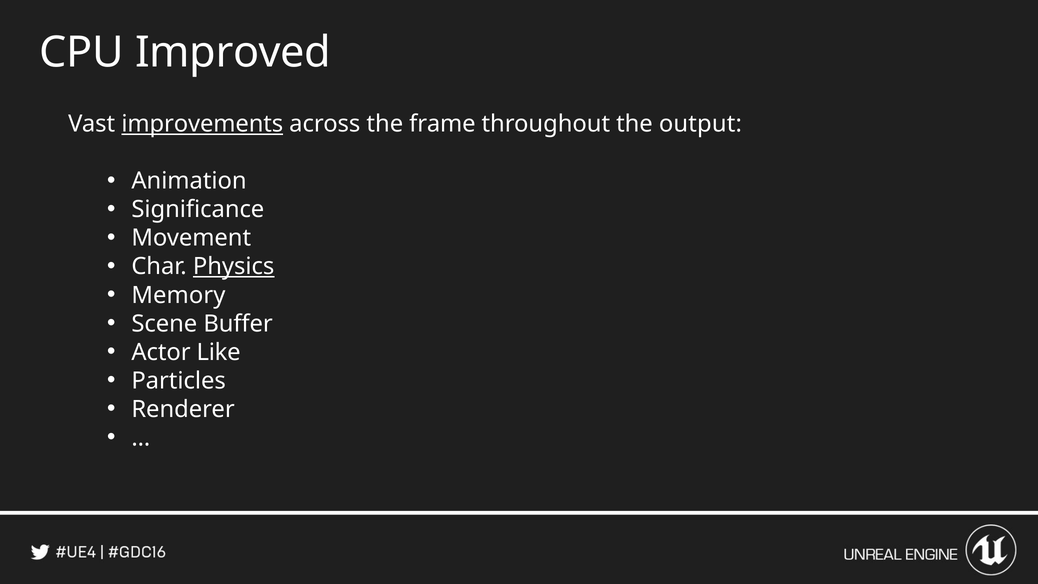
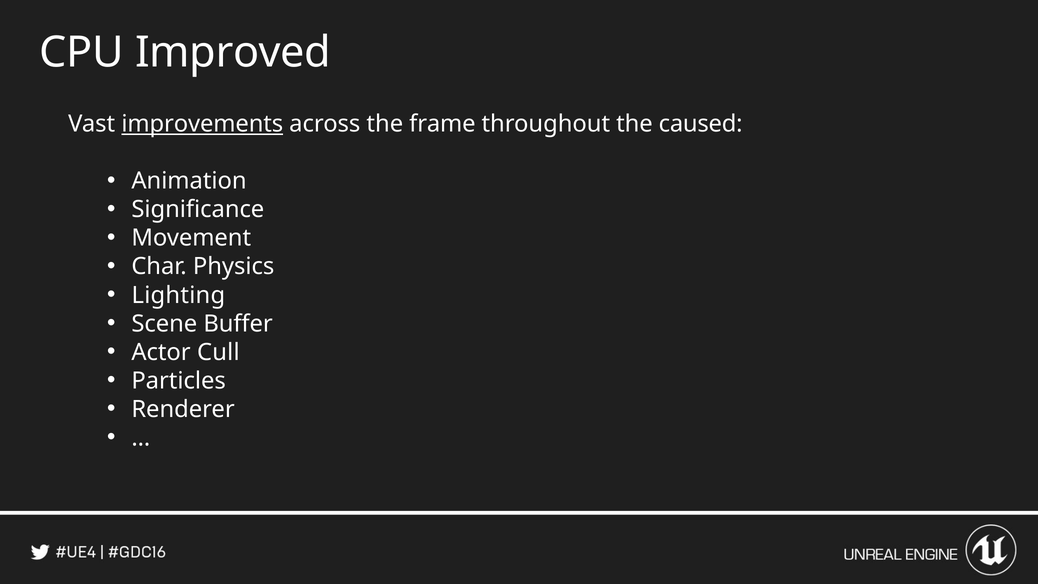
output: output -> caused
Physics underline: present -> none
Memory: Memory -> Lighting
Like: Like -> Cull
